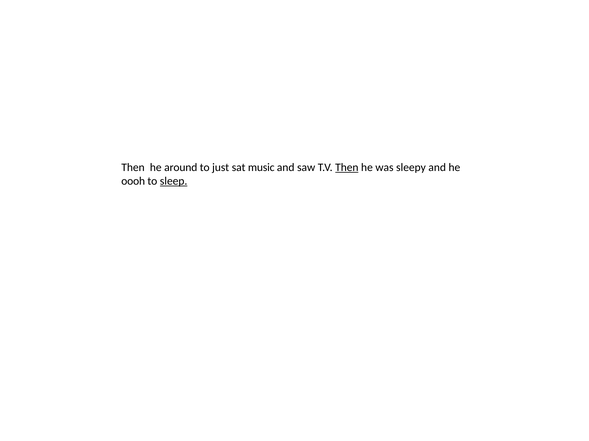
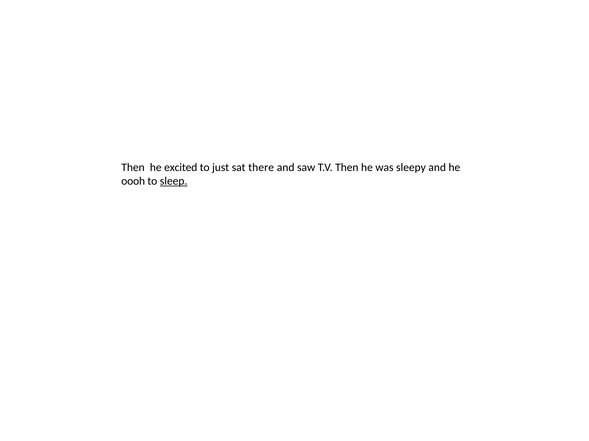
around: around -> excited
music: music -> there
Then at (347, 168) underline: present -> none
